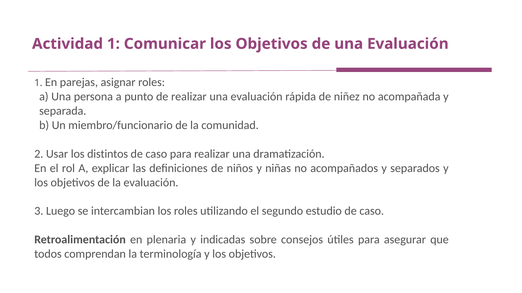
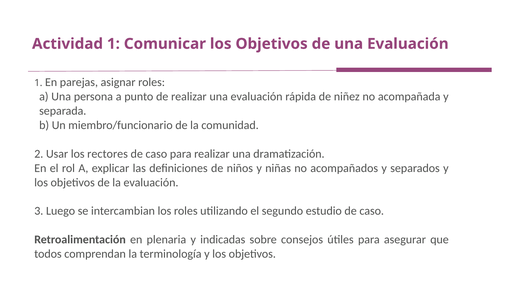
distintos: distintos -> rectores
